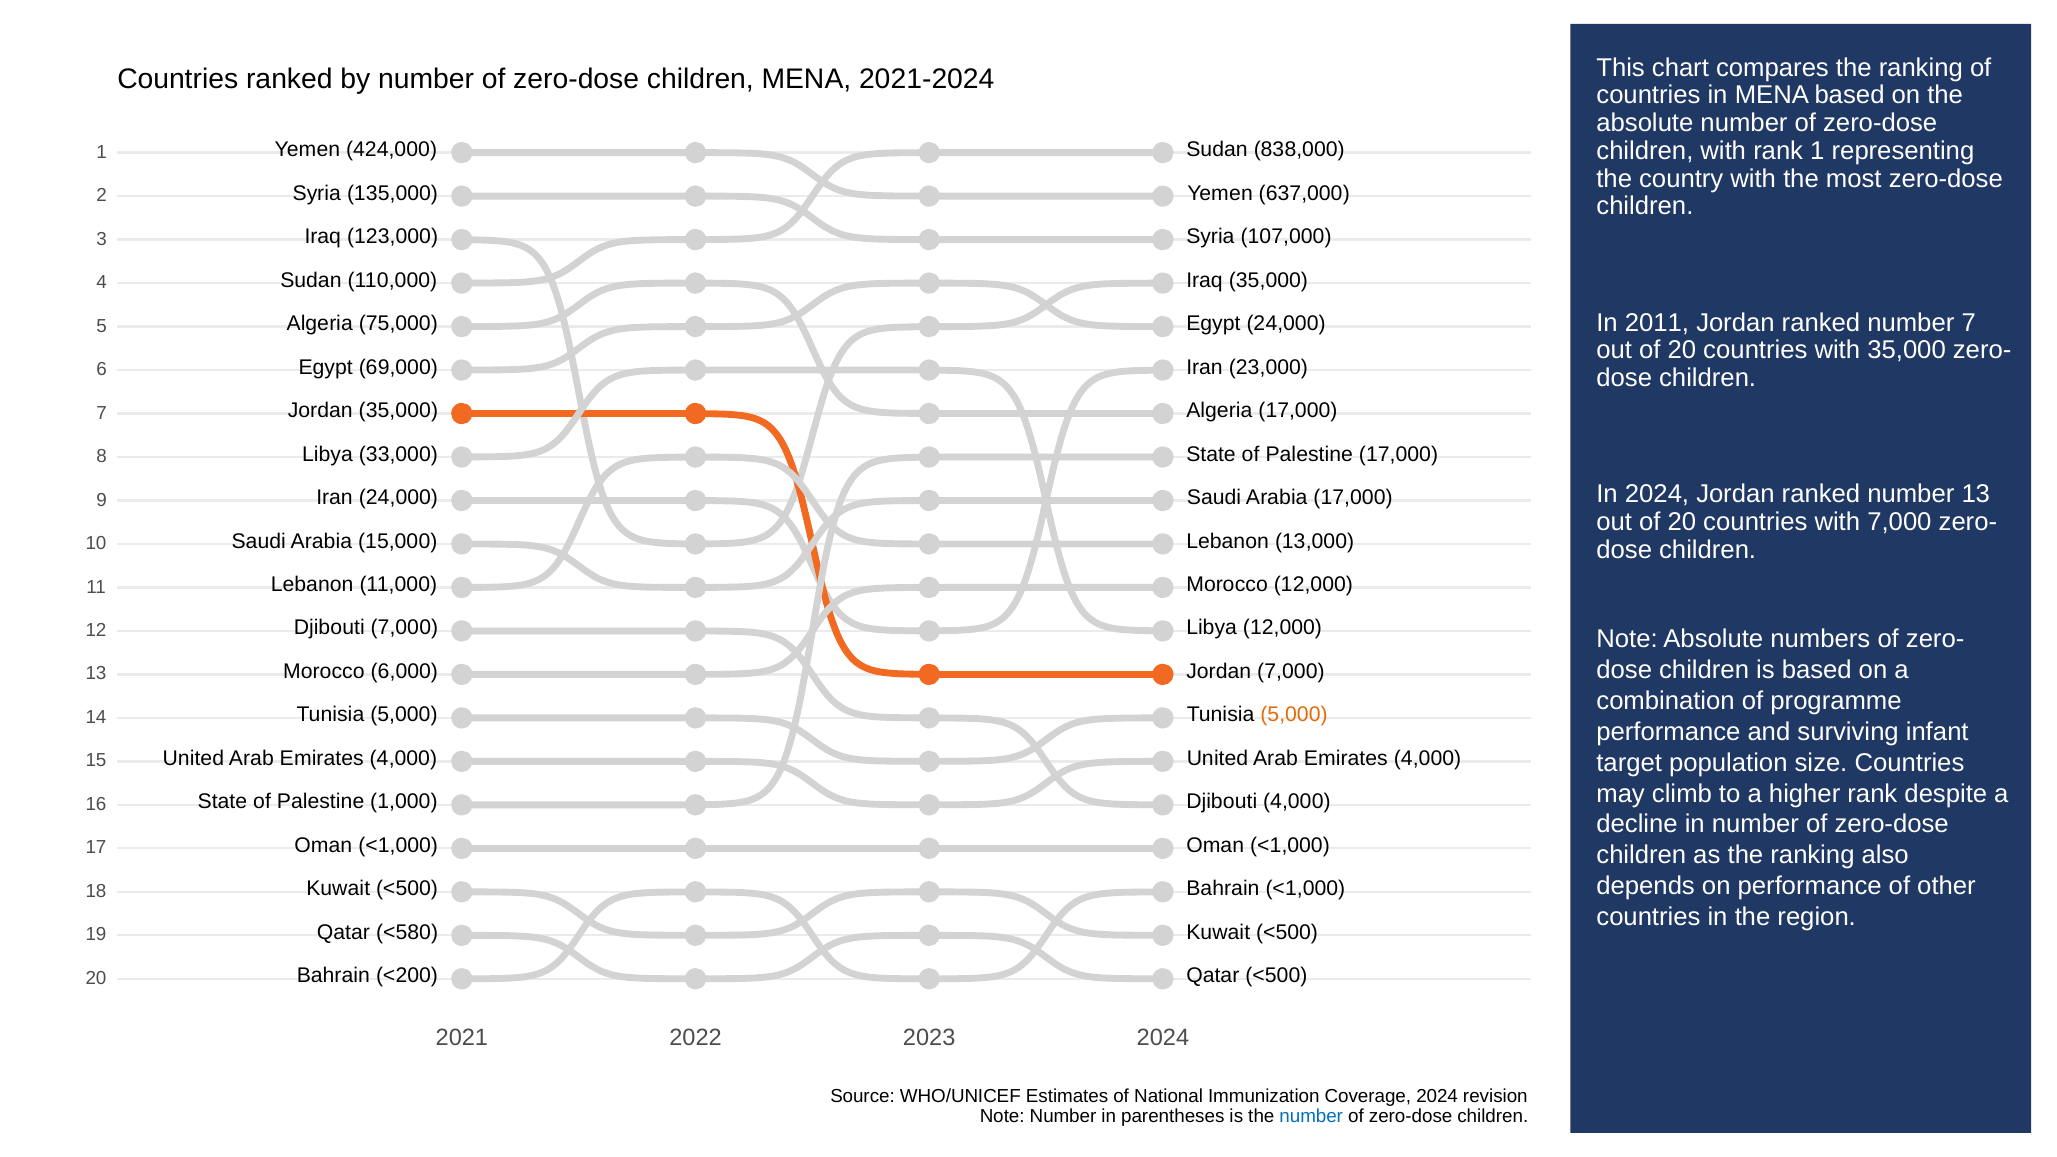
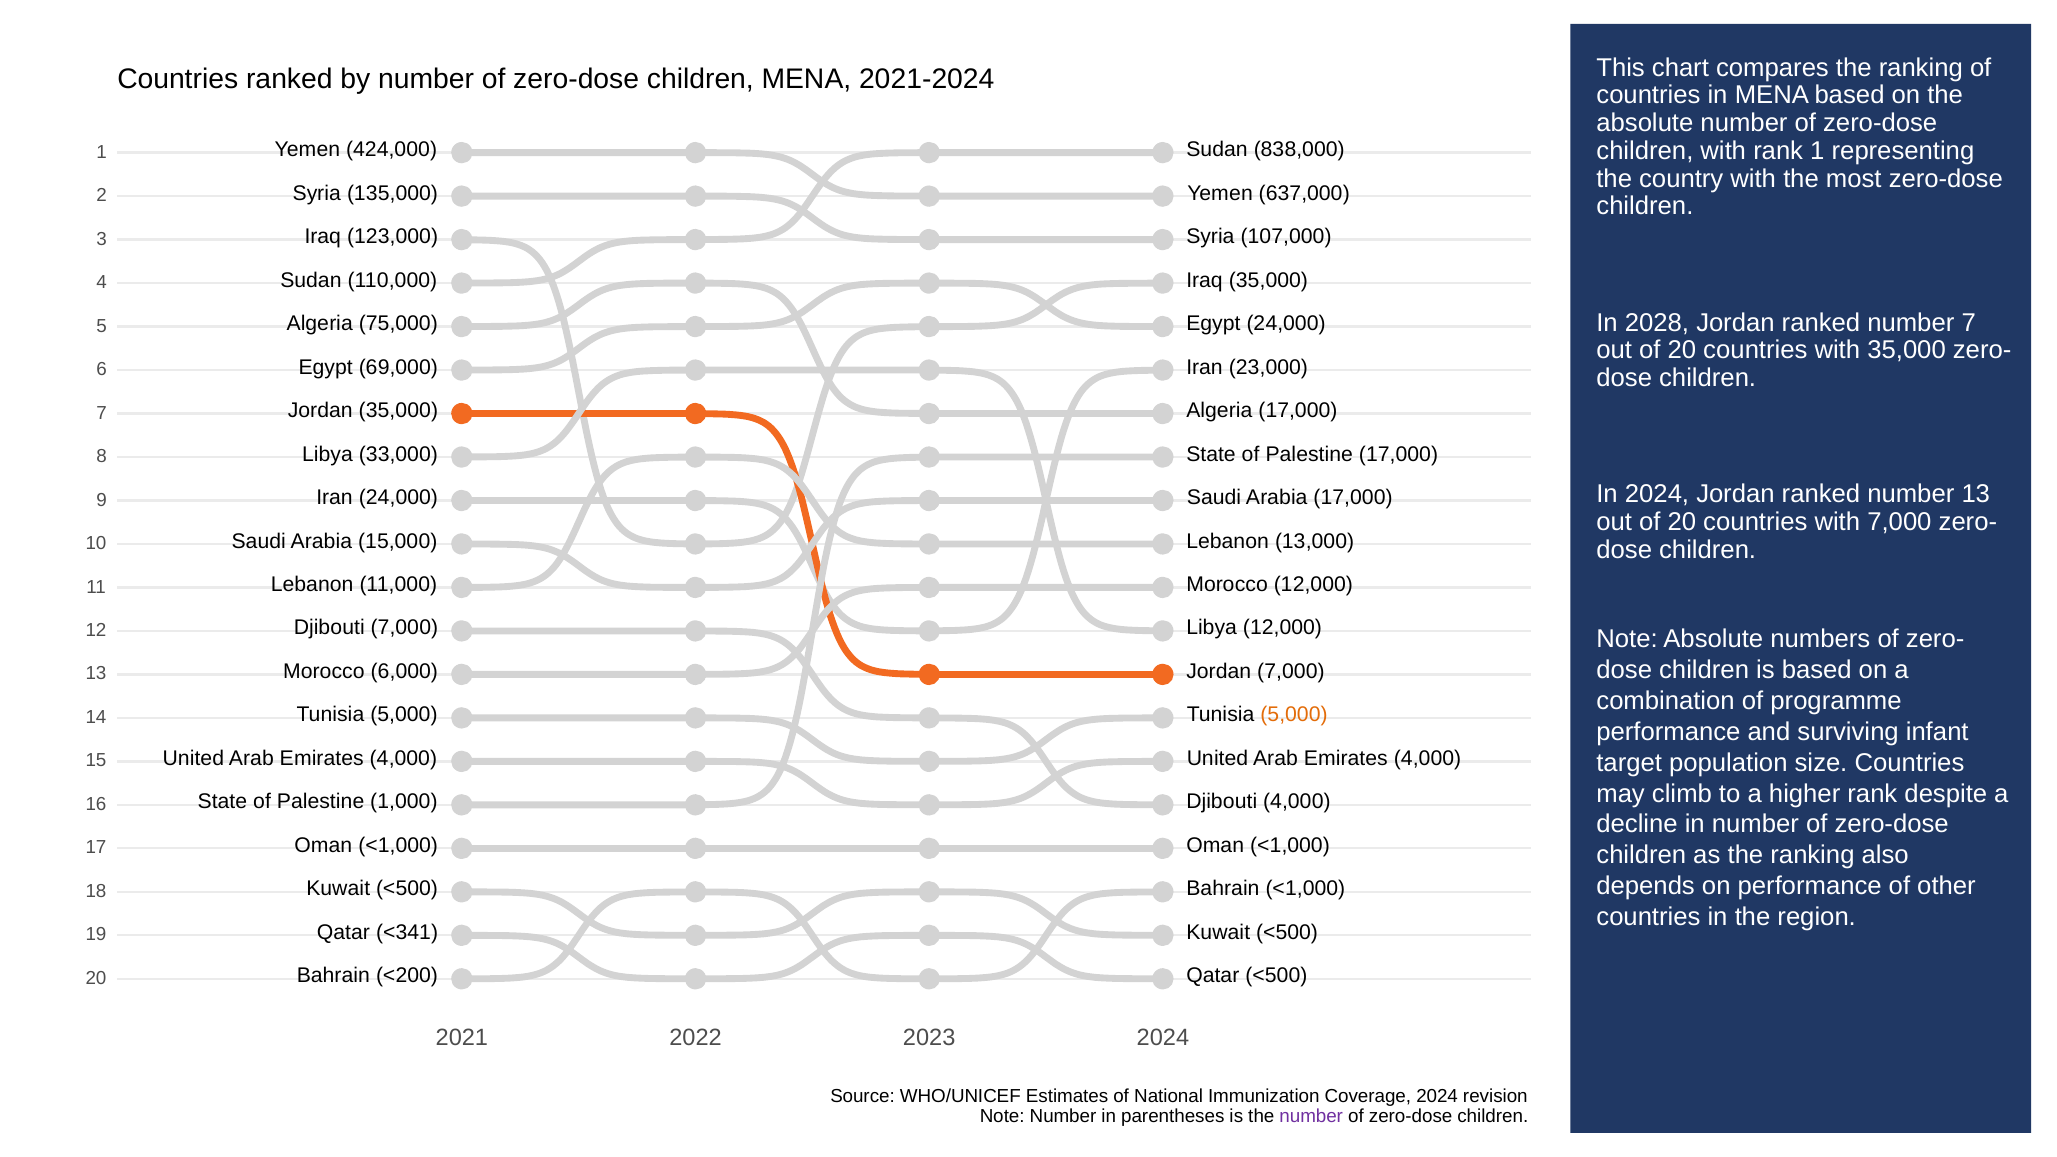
2011: 2011 -> 2028
<580: <580 -> <341
number at (1311, 1117) colour: blue -> purple
